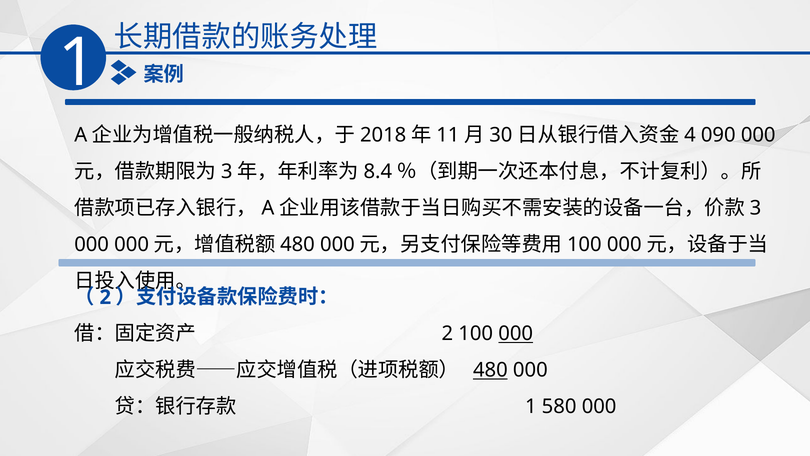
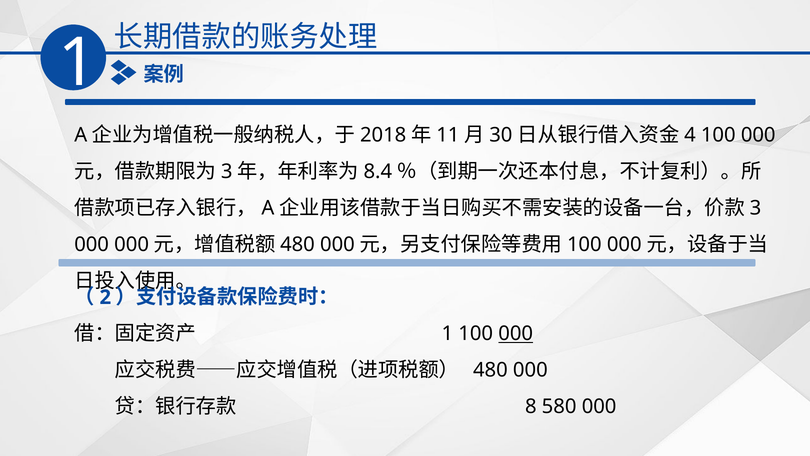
090 at (718, 135): 090 -> 100
2 at (447, 334): 2 -> 1
480 underline: present -> none
1 at (531, 406): 1 -> 8
